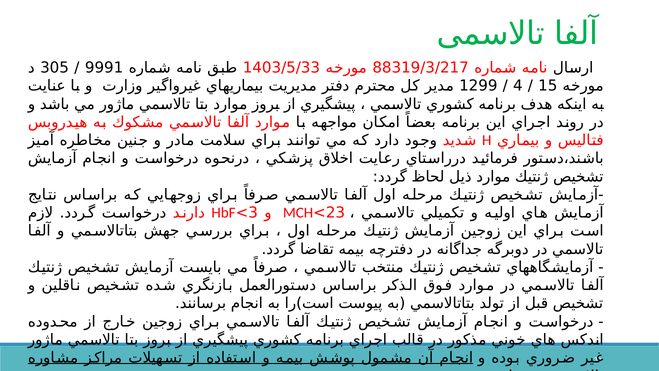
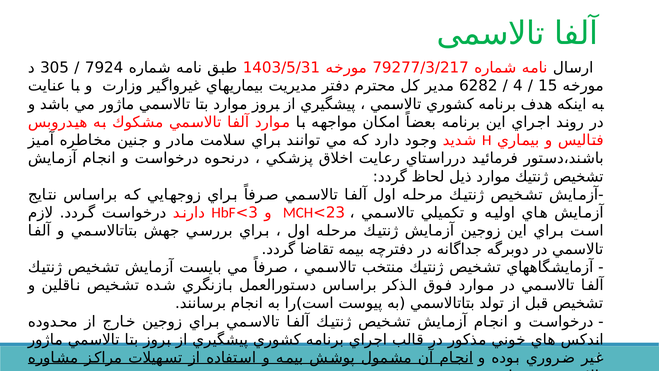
9991: 9991 -> 7924
1403/5/33: 1403/5/33 -> 1403/5/31
88319/3/217: 88319/3/217 -> 79277/3/217
1299: 1299 -> 6282
